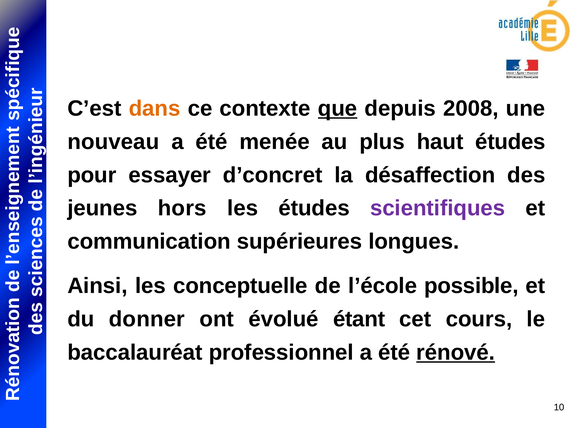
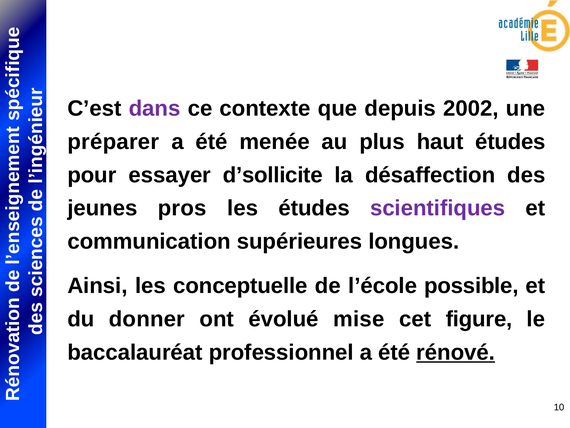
dans colour: orange -> purple
que underline: present -> none
2008: 2008 -> 2002
nouveau: nouveau -> préparer
d’concret: d’concret -> d’sollicite
hors: hors -> pros
étant: étant -> mise
cours: cours -> figure
